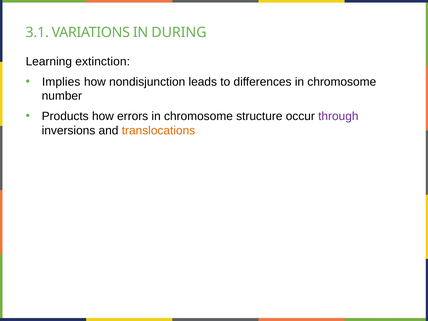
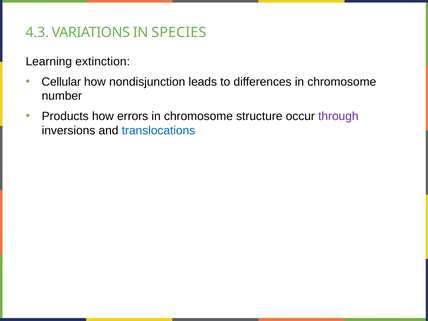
3.1: 3.1 -> 4.3
DURING: DURING -> SPECIES
Implies: Implies -> Cellular
translocations colour: orange -> blue
